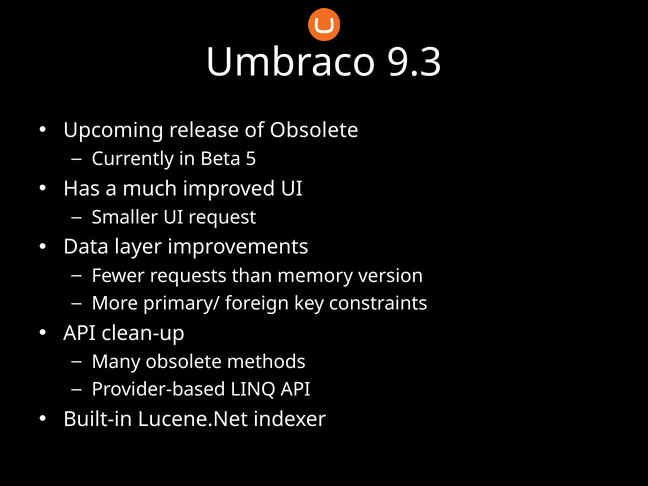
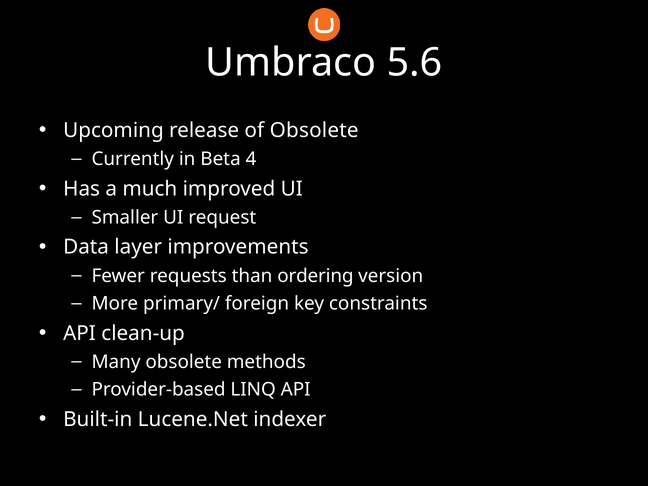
9.3: 9.3 -> 5.6
5: 5 -> 4
memory: memory -> ordering
